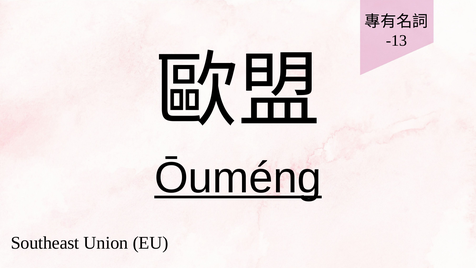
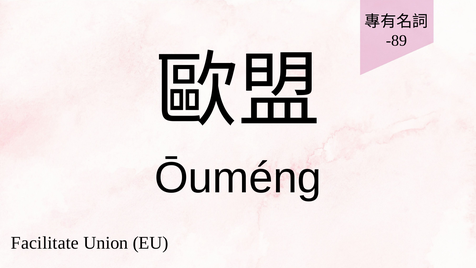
-13: -13 -> -89
Ōuméng underline: present -> none
Southeast: Southeast -> Facilitate
